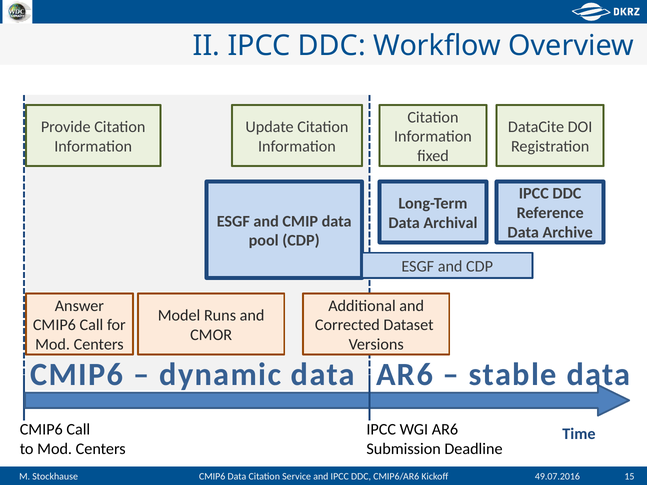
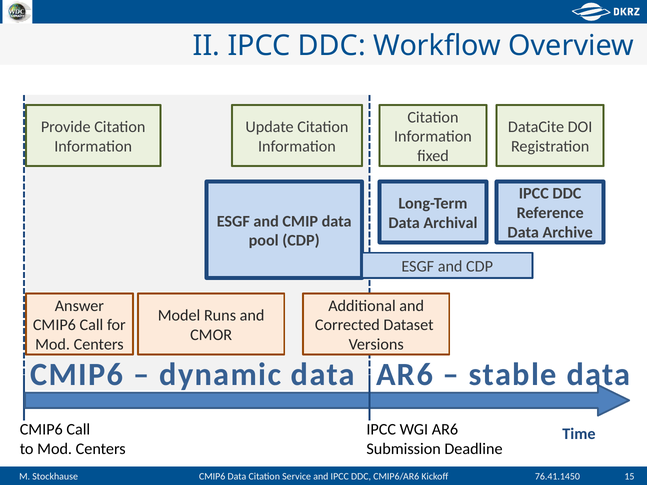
49.07.2016: 49.07.2016 -> 76.41.1450
